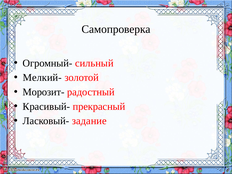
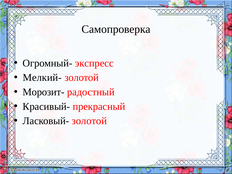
сильный: сильный -> экспресс
Ласковый- задание: задание -> золотой
